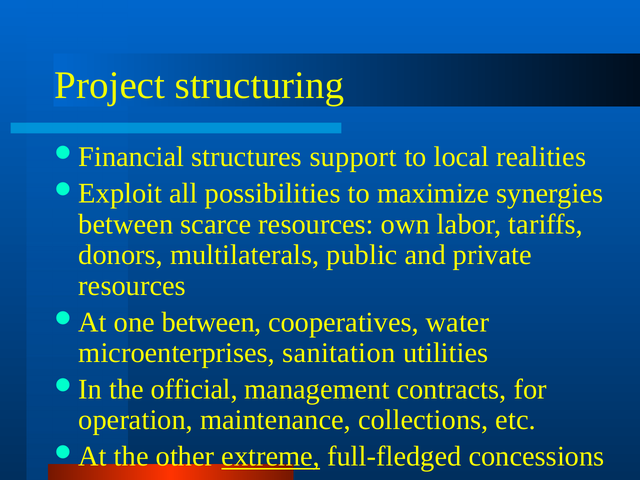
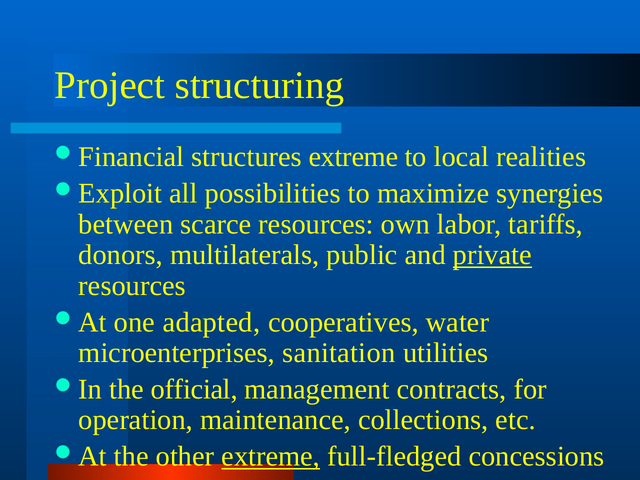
structures support: support -> extreme
private underline: none -> present
one between: between -> adapted
